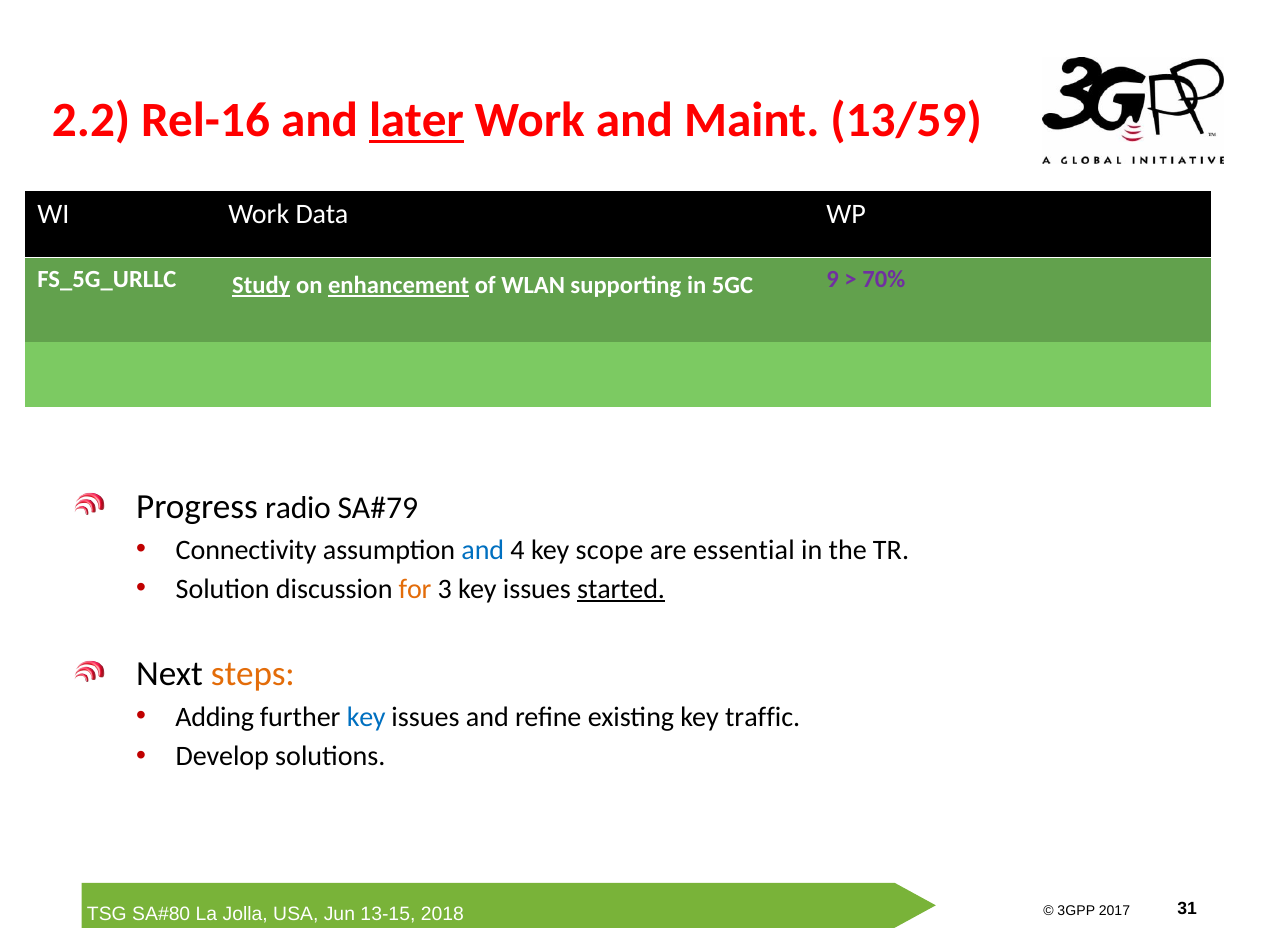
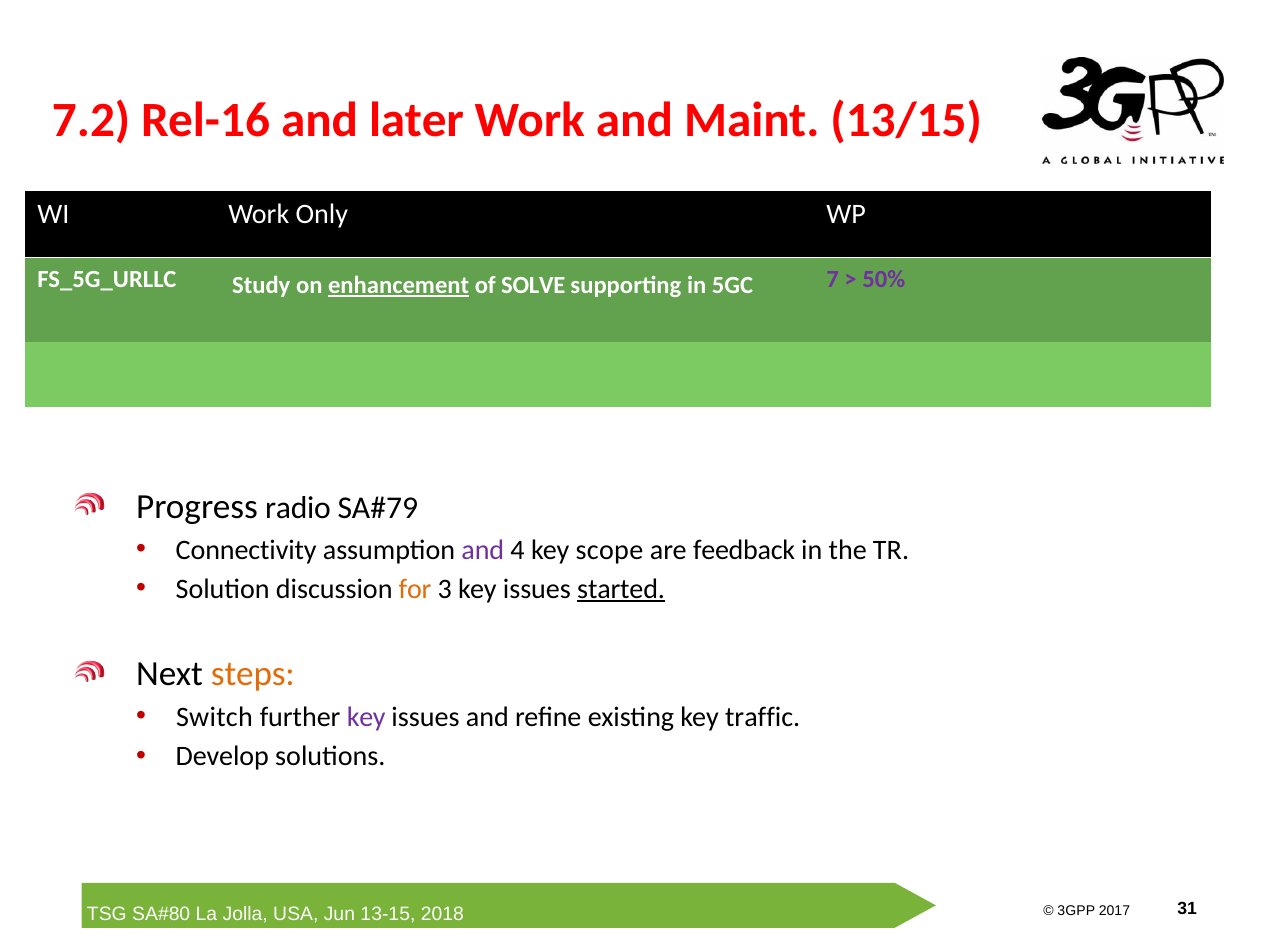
2.2: 2.2 -> 7.2
later underline: present -> none
13/59: 13/59 -> 13/15
Data: Data -> Only
Study underline: present -> none
WLAN: WLAN -> SOLVE
9: 9 -> 7
70%: 70% -> 50%
and at (483, 550) colour: blue -> purple
essential: essential -> feedback
Adding: Adding -> Switch
key at (366, 717) colour: blue -> purple
